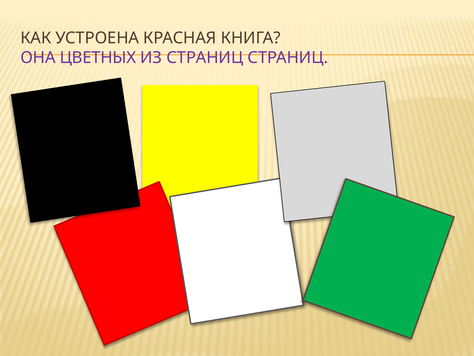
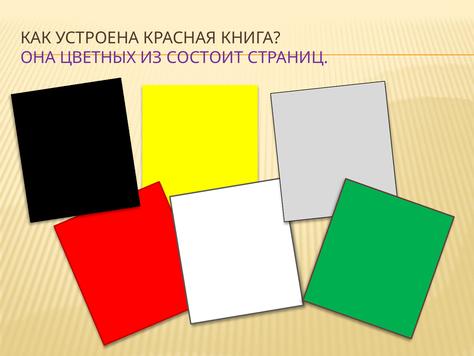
ИЗ СТРАНИЦ: СТРАНИЦ -> СОСТОИТ
